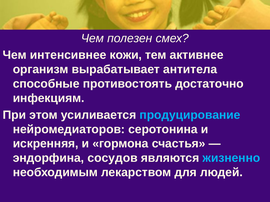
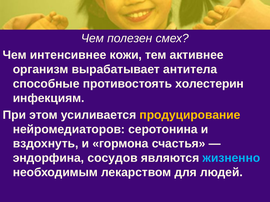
достаточно: достаточно -> холестерин
продуцирование colour: light blue -> yellow
искренняя: искренняя -> вздохнуть
